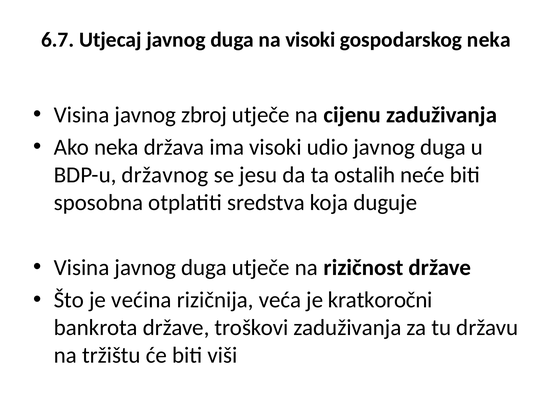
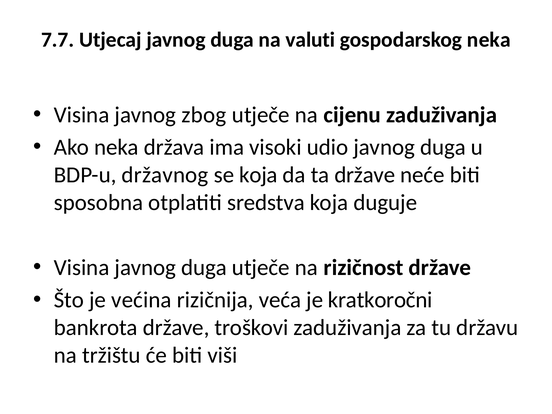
6.7: 6.7 -> 7.7
na visoki: visoki -> valuti
zbroj: zbroj -> zbog
se jesu: jesu -> koja
ta ostalih: ostalih -> države
